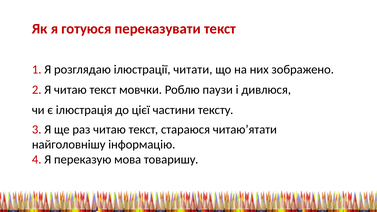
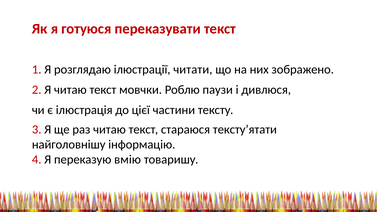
читаю’ятати: читаю’ятати -> тексту’ятати
мова: мова -> вмію
